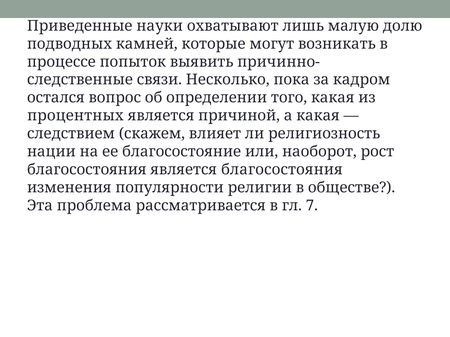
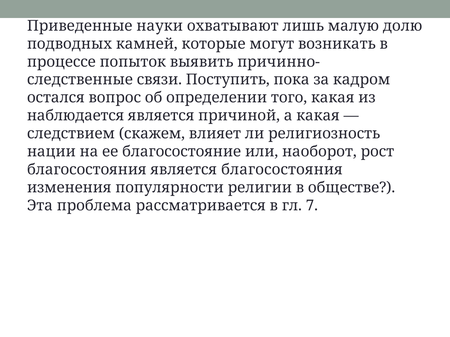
Несколько: Несколько -> Поступить
процентных: процентных -> наблюдается
